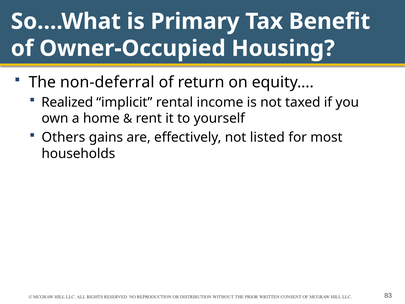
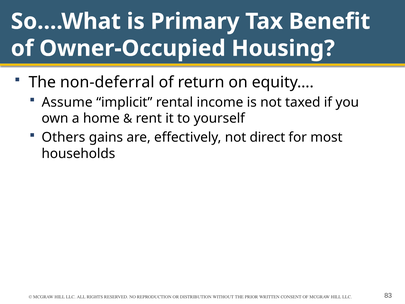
Realized: Realized -> Assume
listed: listed -> direct
